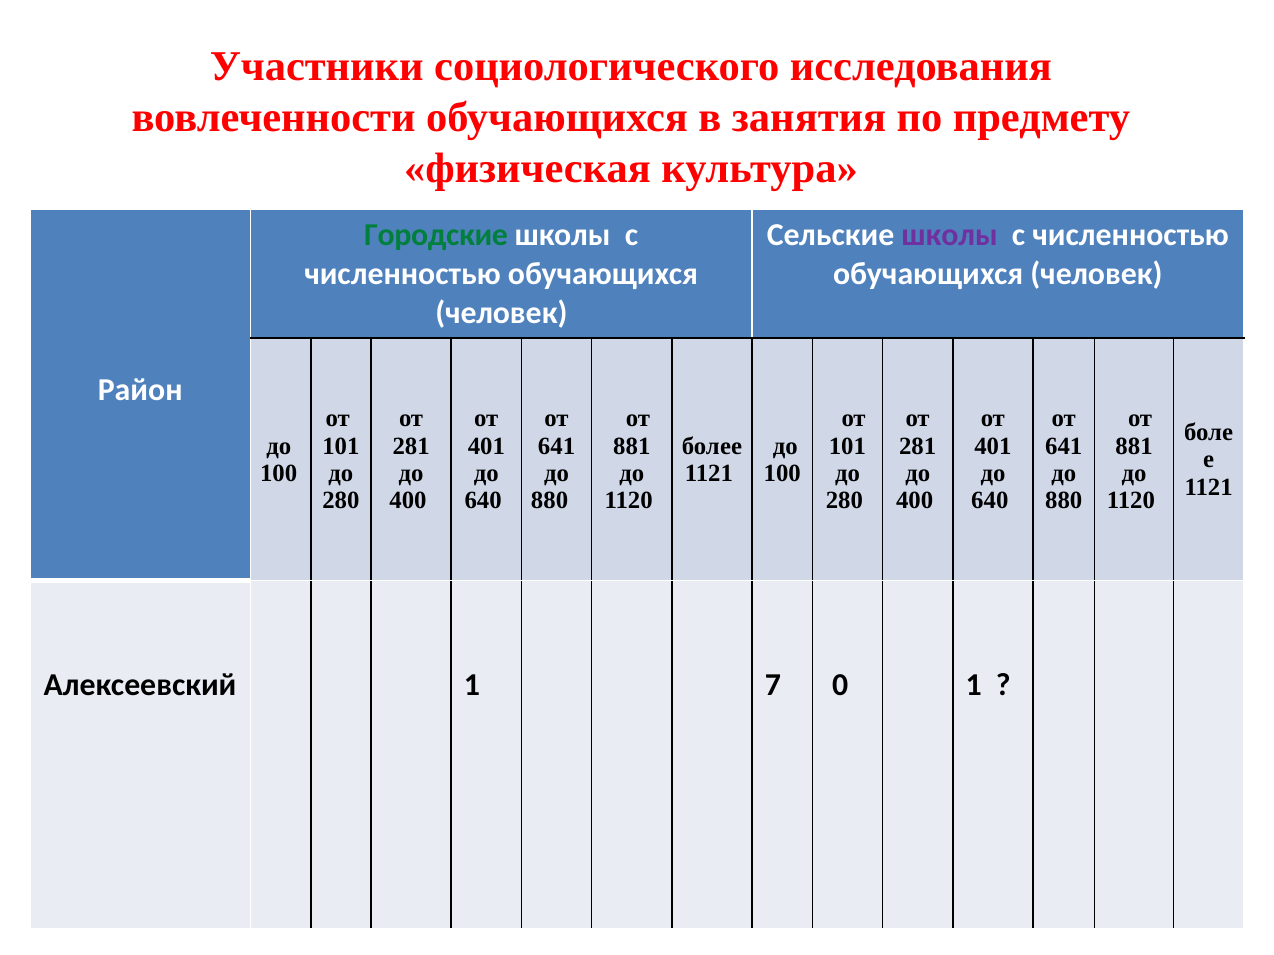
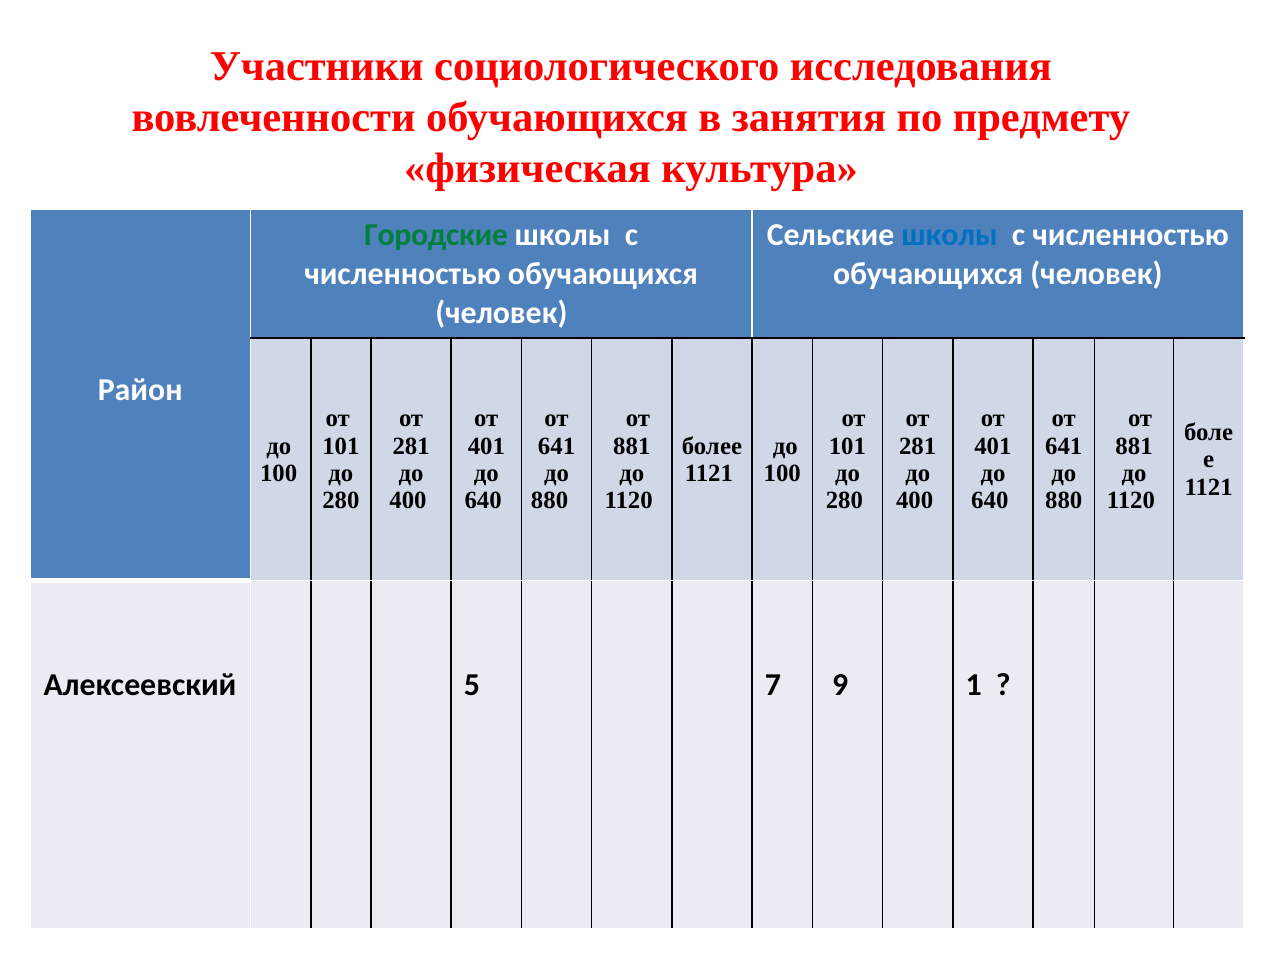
школы at (950, 235) colour: purple -> blue
Алексеевский 1: 1 -> 5
0: 0 -> 9
